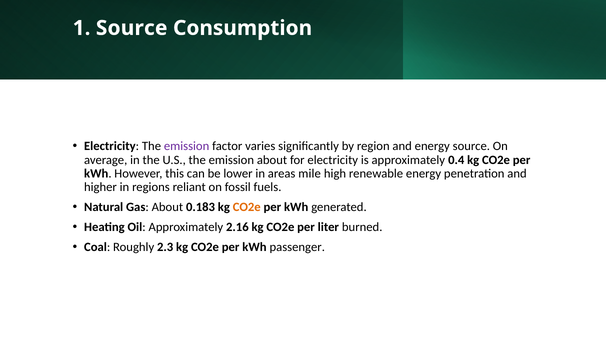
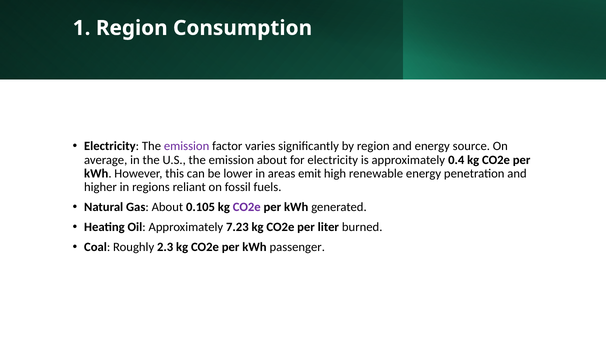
1 Source: Source -> Region
mile: mile -> emit
0.183: 0.183 -> 0.105
CO2e at (247, 207) colour: orange -> purple
2.16: 2.16 -> 7.23
